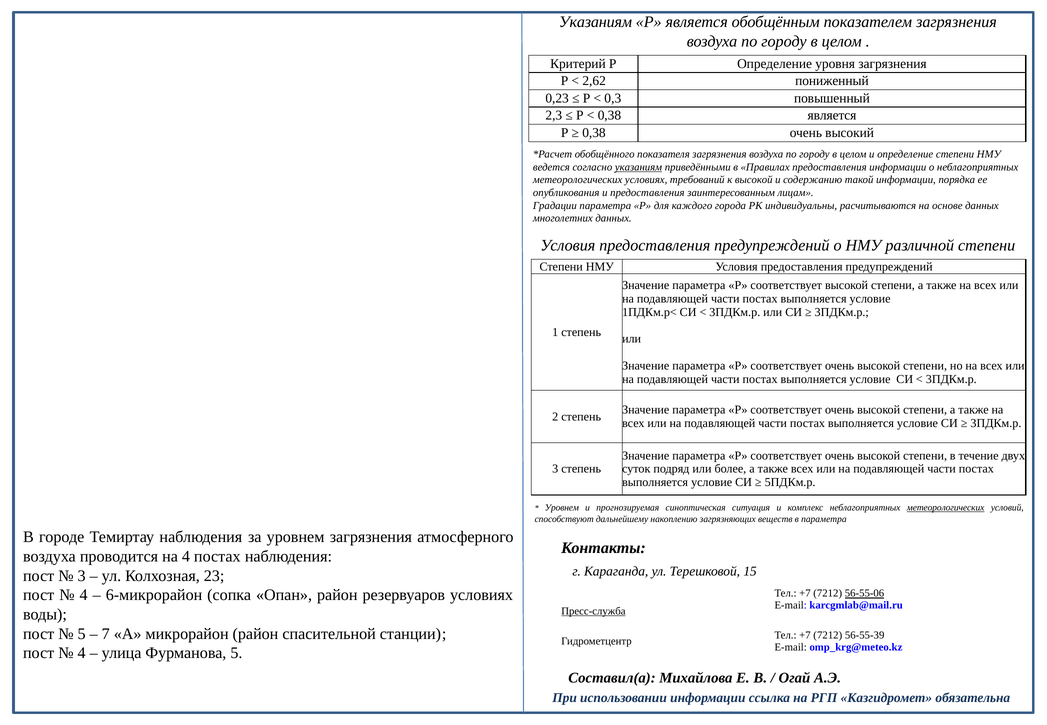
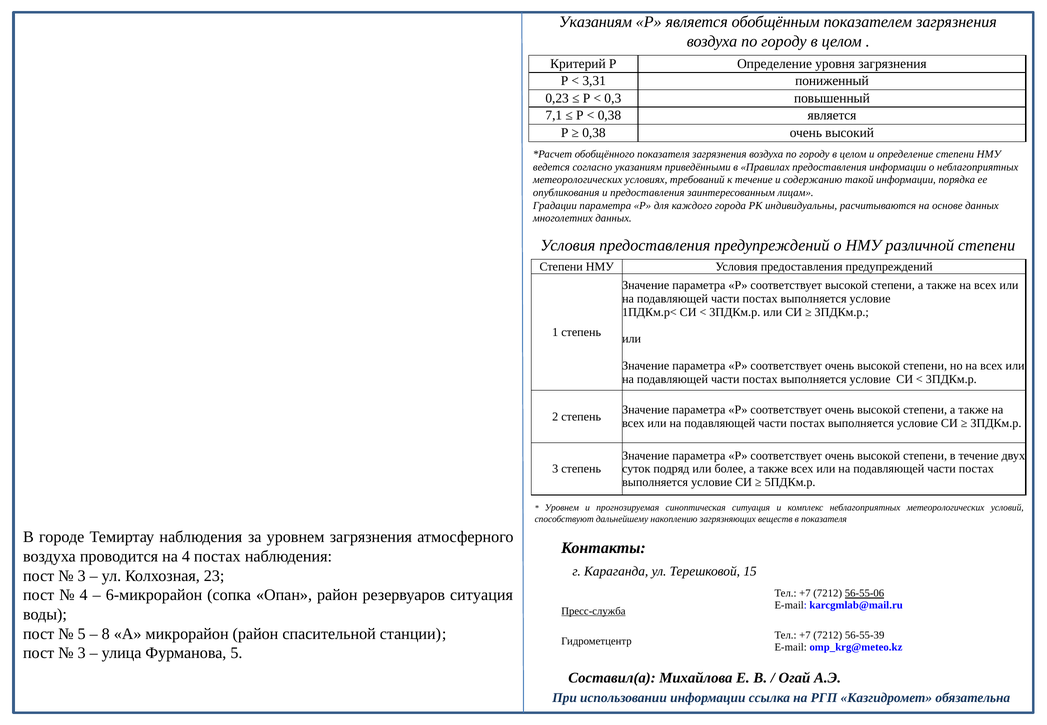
2,62: 2,62 -> 3,31
2,3: 2,3 -> 7,1
указаниям at (639, 167) underline: present -> none
к высокой: высокой -> течение
метеорологических at (946, 508) underline: present -> none
в параметра: параметра -> показателя
резервуаров условиях: условиях -> ситуация
7: 7 -> 8
4 at (82, 653): 4 -> 3
